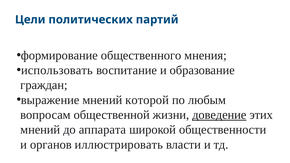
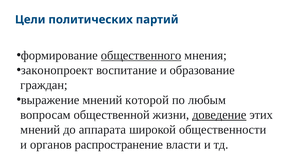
общественного underline: none -> present
использовать: использовать -> законопроект
иллюстрировать: иллюстрировать -> распространение
